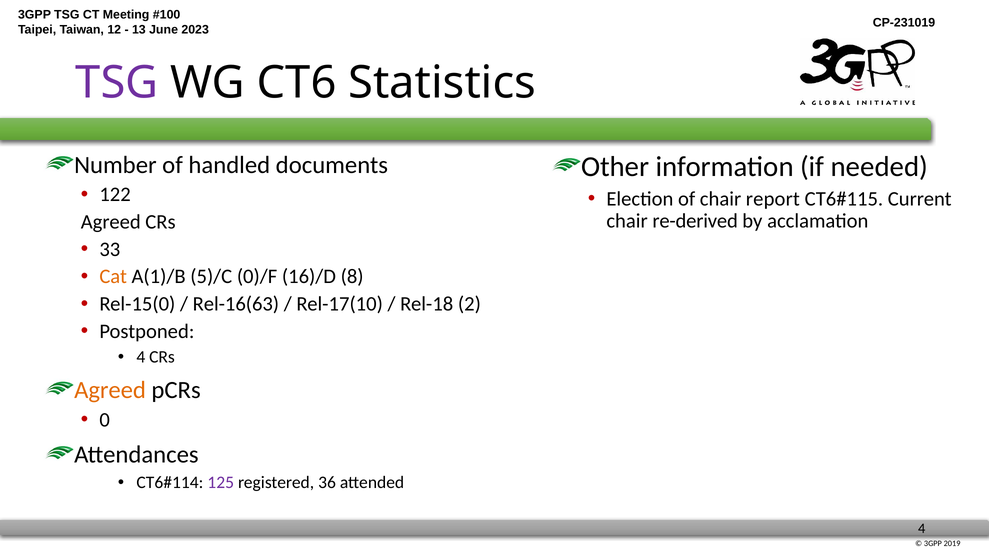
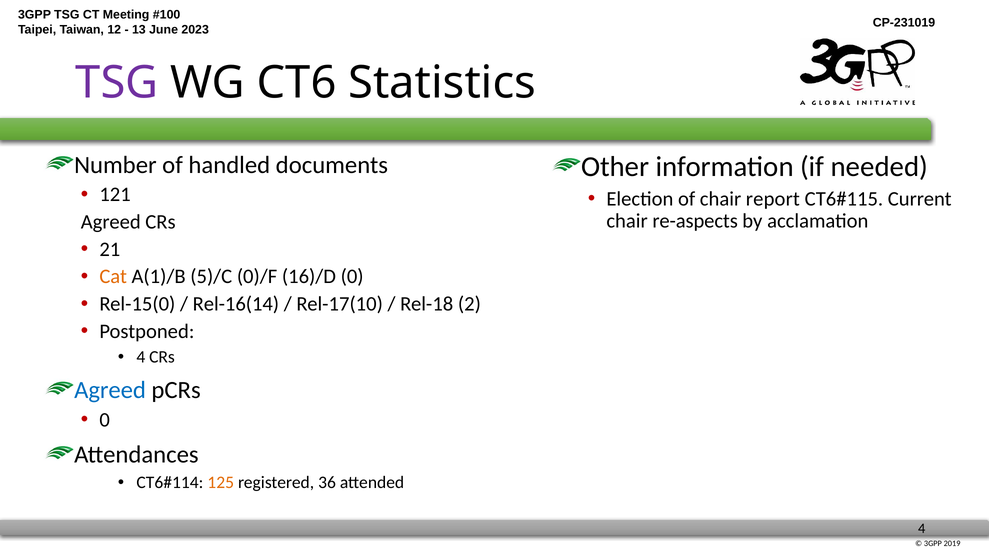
122: 122 -> 121
re-derived: re-derived -> re-aspects
33: 33 -> 21
16)/D 8: 8 -> 0
Rel-16(63: Rel-16(63 -> Rel-16(14
Agreed at (110, 390) colour: orange -> blue
125 colour: purple -> orange
